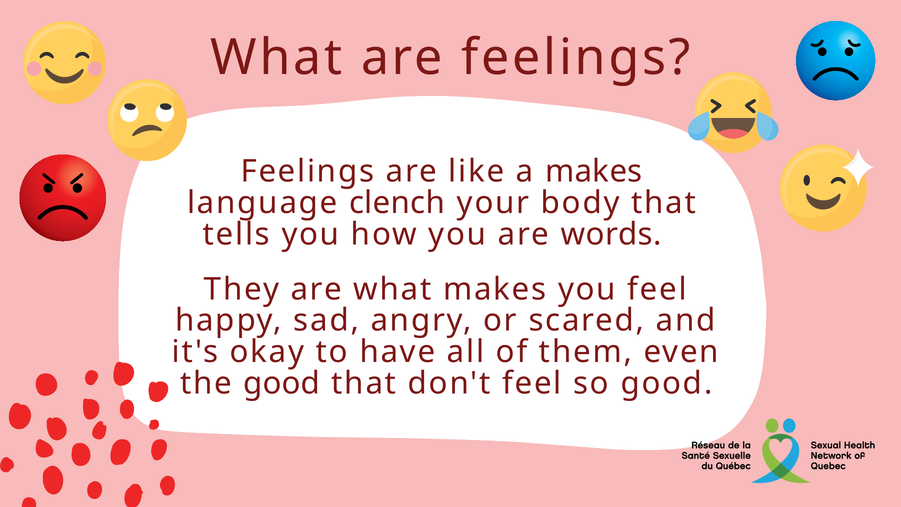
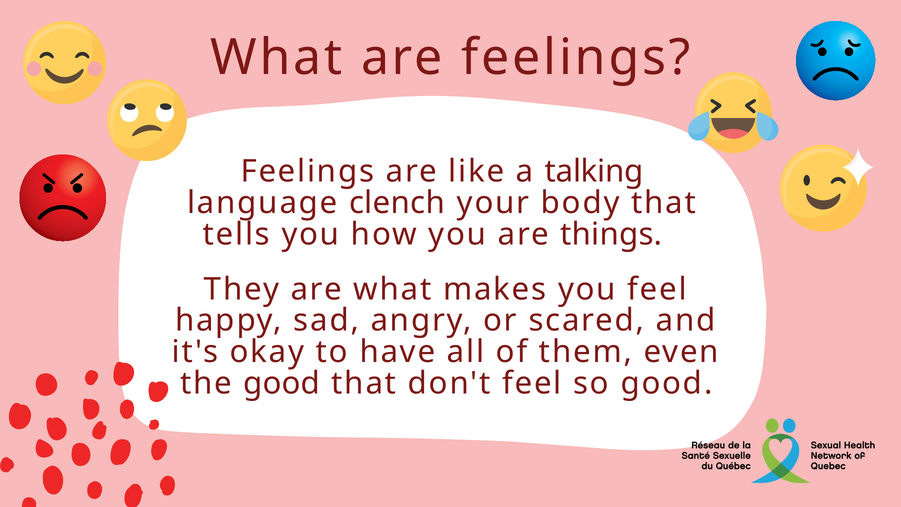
a makes: makes -> talking
words: words -> things
